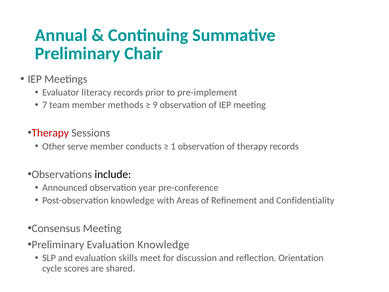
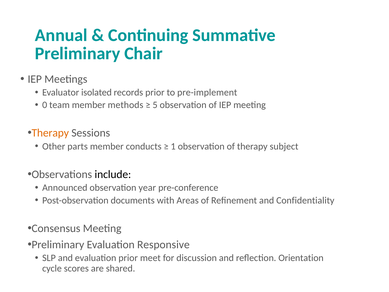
literacy: literacy -> isolated
7: 7 -> 0
9: 9 -> 5
Therapy at (50, 133) colour: red -> orange
serve: serve -> parts
therapy records: records -> subject
Post-observation knowledge: knowledge -> documents
Evaluation Knowledge: Knowledge -> Responsive
evaluation skills: skills -> prior
